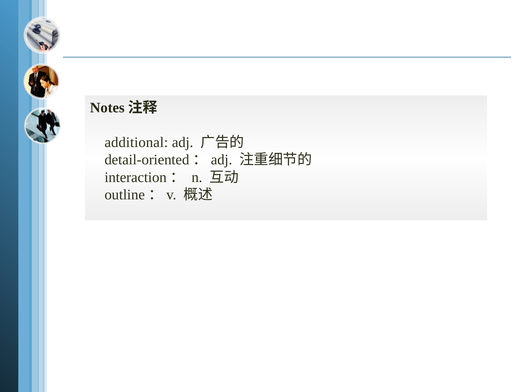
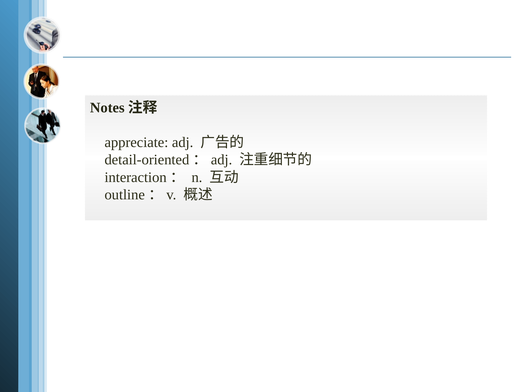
additional: additional -> appreciate
